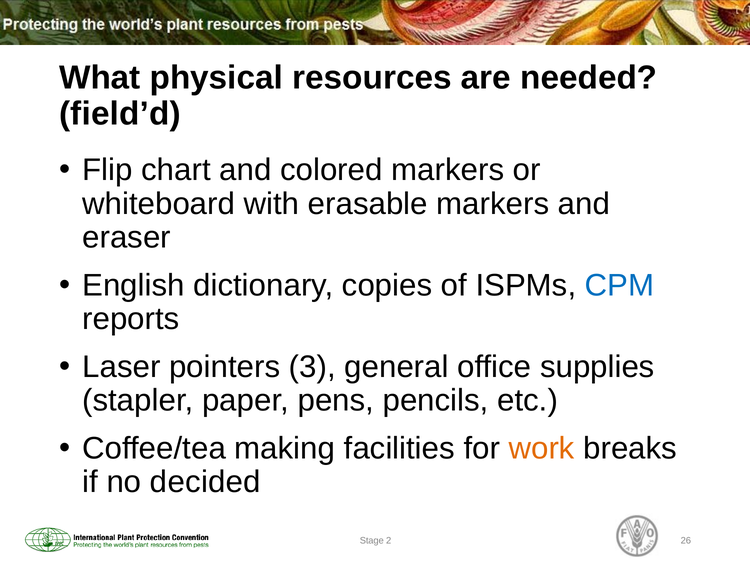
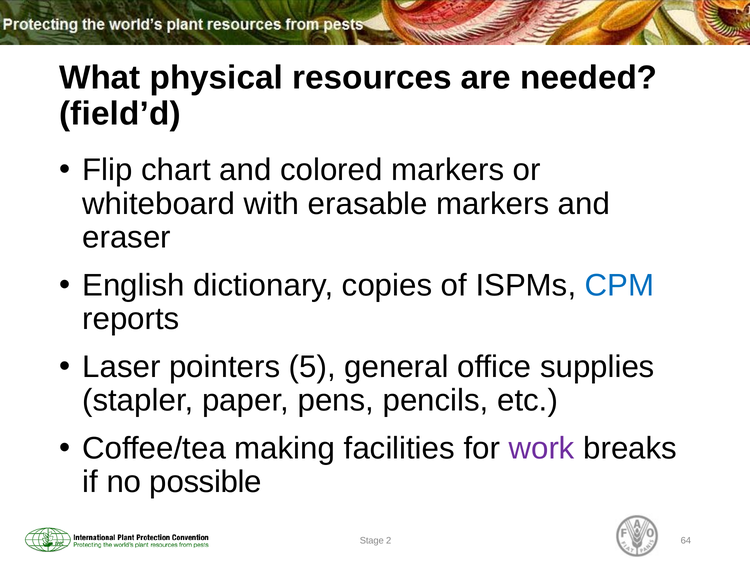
3: 3 -> 5
work colour: orange -> purple
decided: decided -> possible
26: 26 -> 64
